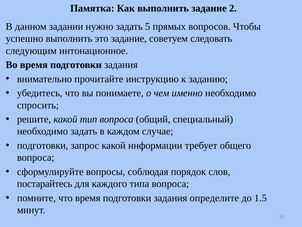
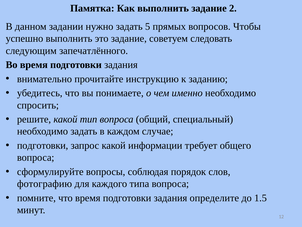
интонационное: интонационное -> запечатлённого
постарайтесь: постарайтесь -> фотографию
